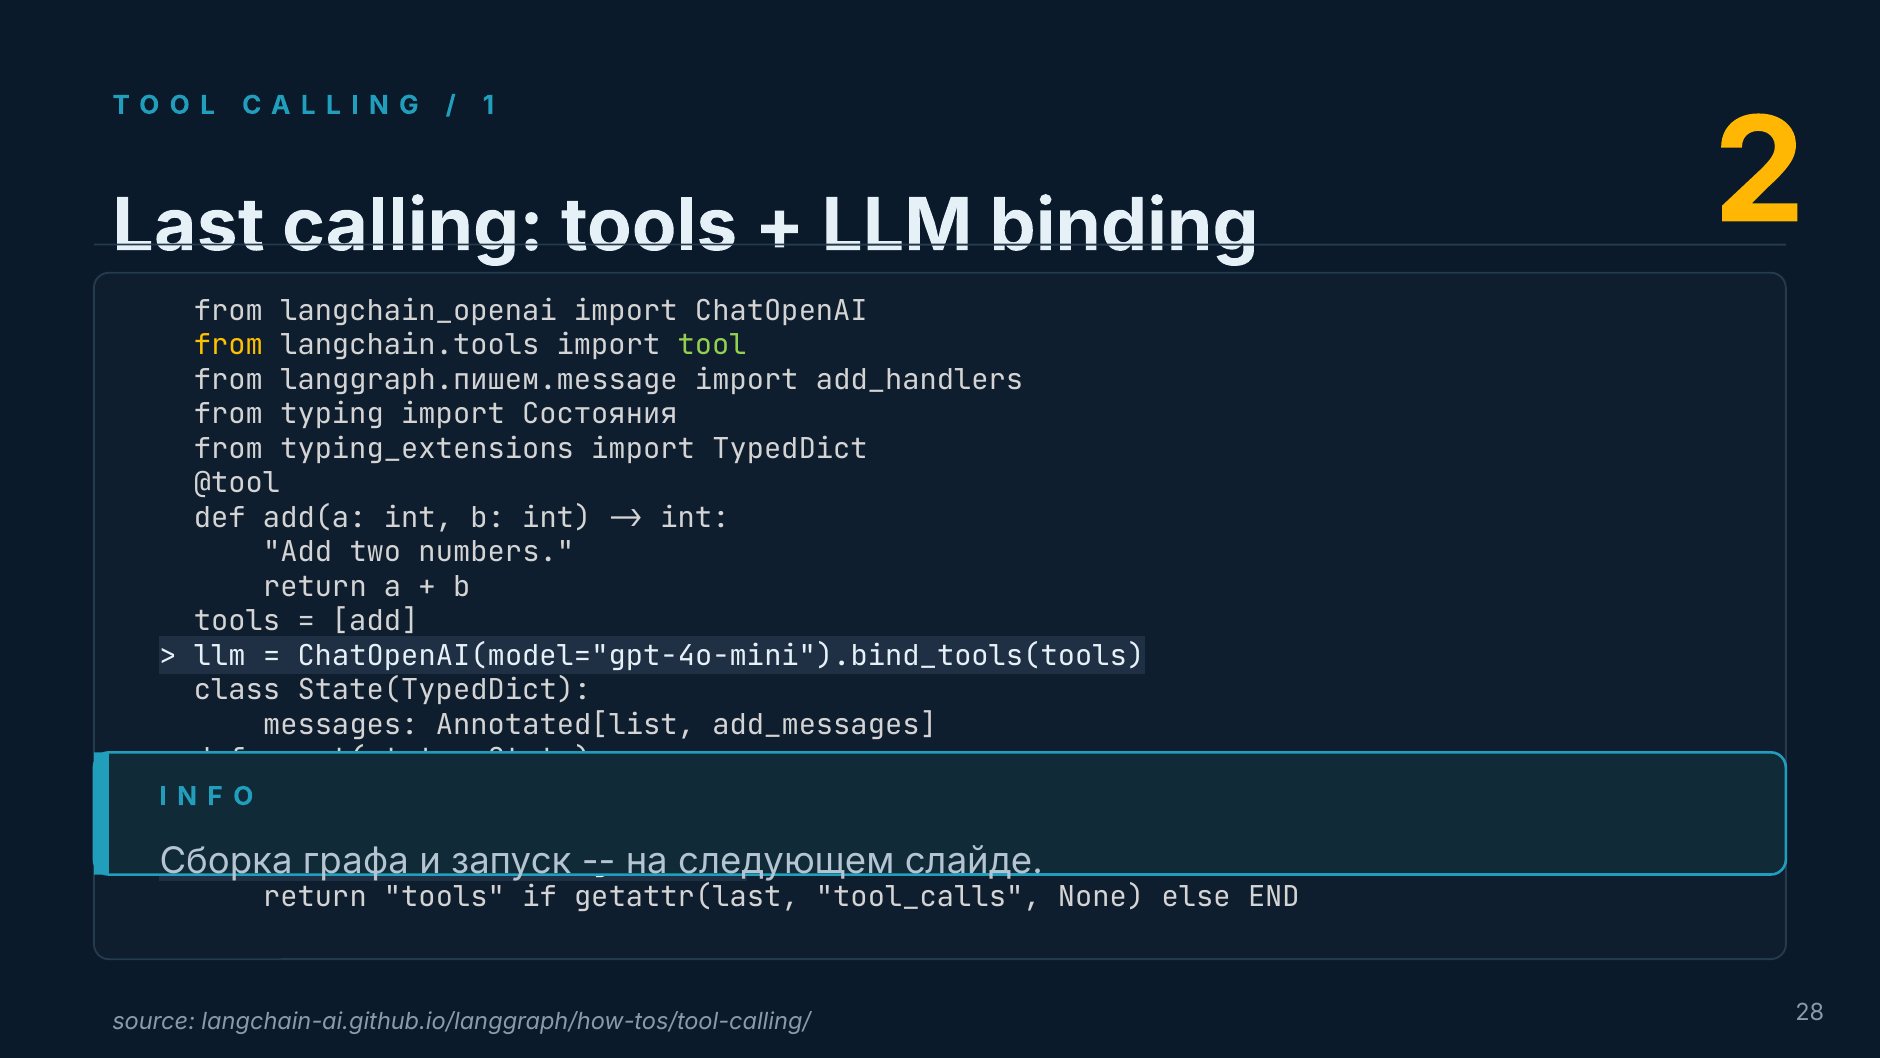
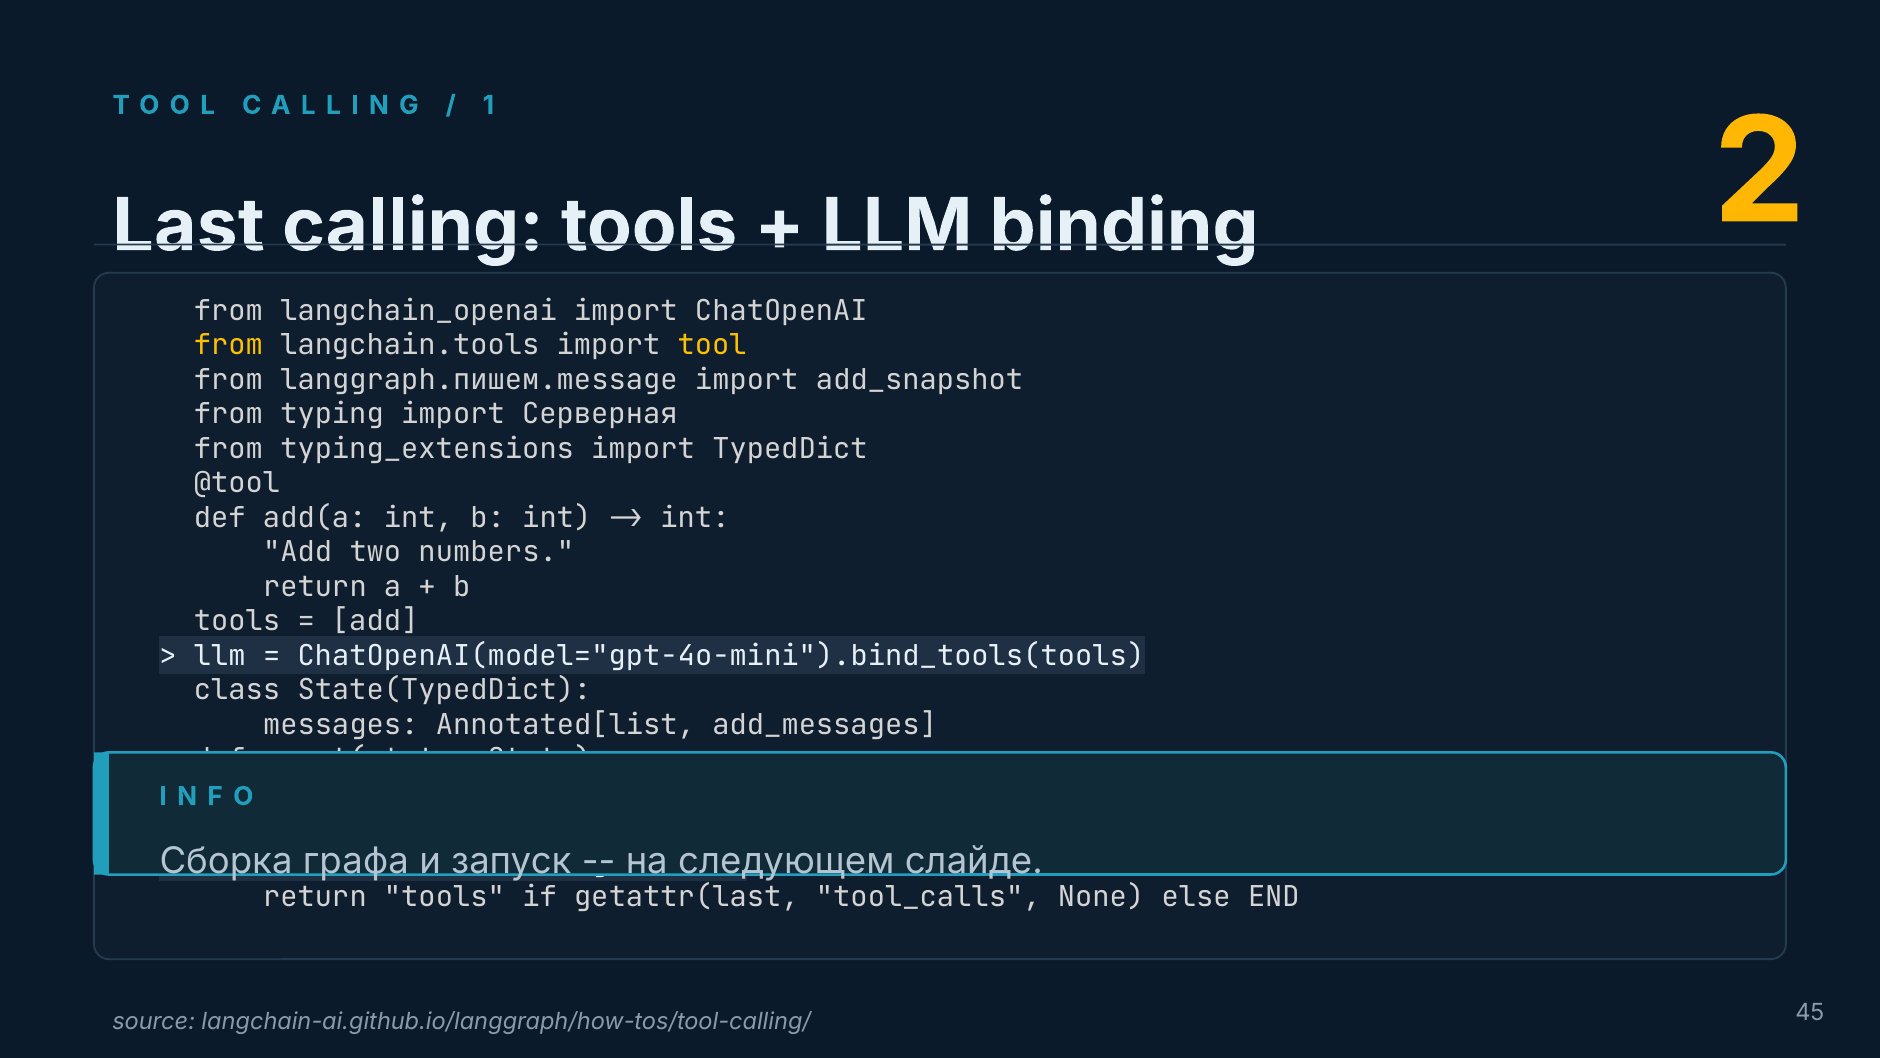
tool colour: light green -> yellow
add_handlers: add_handlers -> add_snapshot
Состояния: Состояния -> Серверная
28: 28 -> 45
